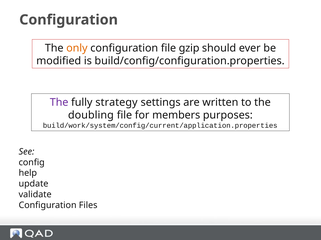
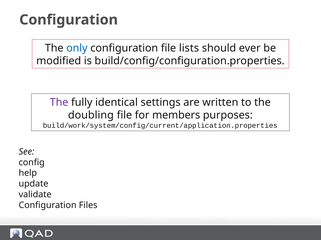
only colour: orange -> blue
gzip: gzip -> lists
strategy: strategy -> identical
